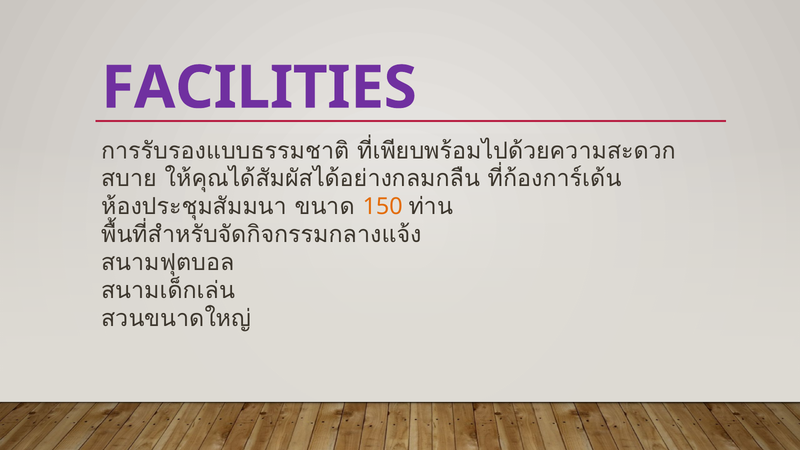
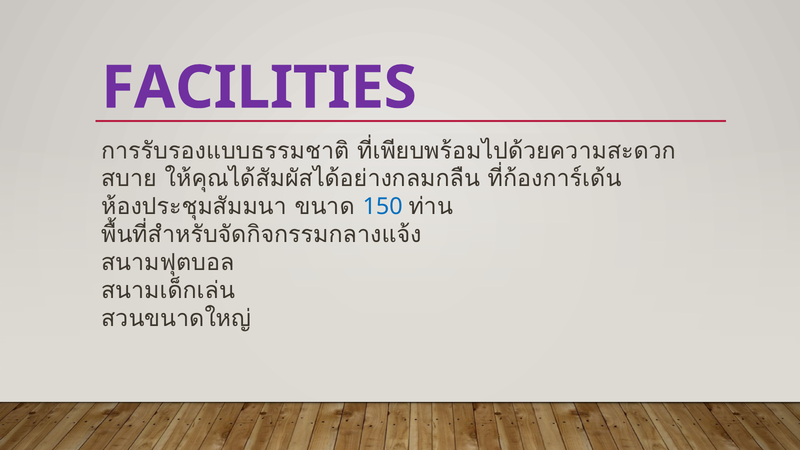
150 colour: orange -> blue
